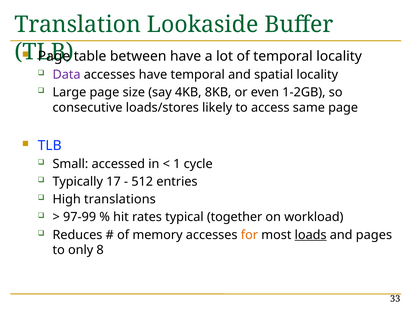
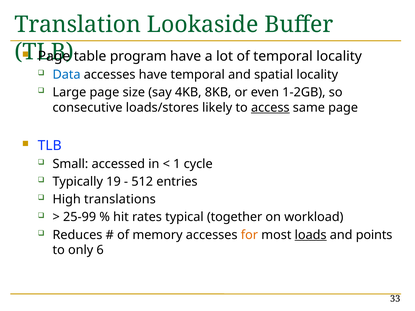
between: between -> program
Data colour: purple -> blue
access underline: none -> present
17: 17 -> 19
97-99: 97-99 -> 25-99
pages: pages -> points
8: 8 -> 6
